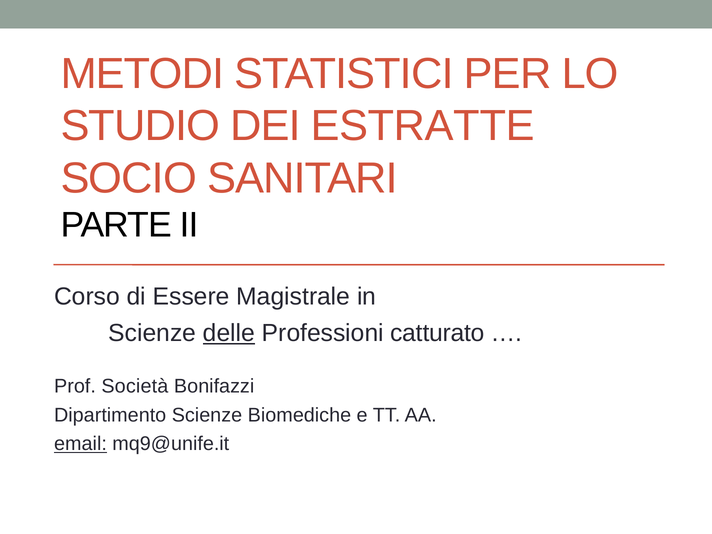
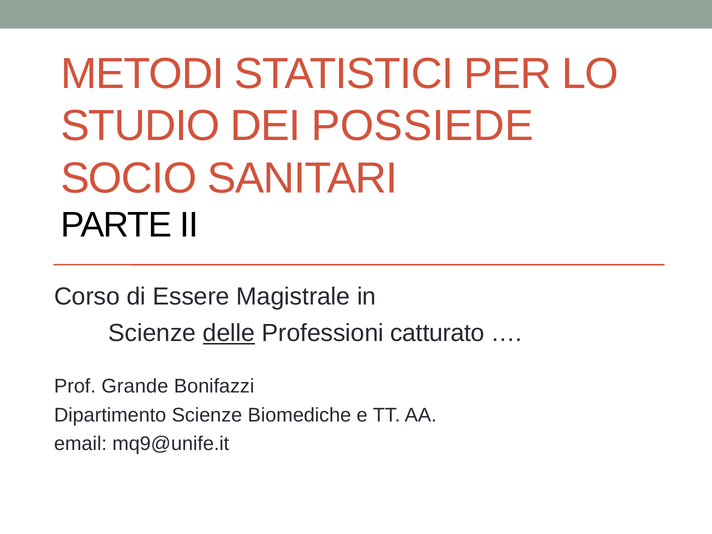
ESTRATTE: ESTRATTE -> POSSIEDE
Società: Società -> Grande
email underline: present -> none
